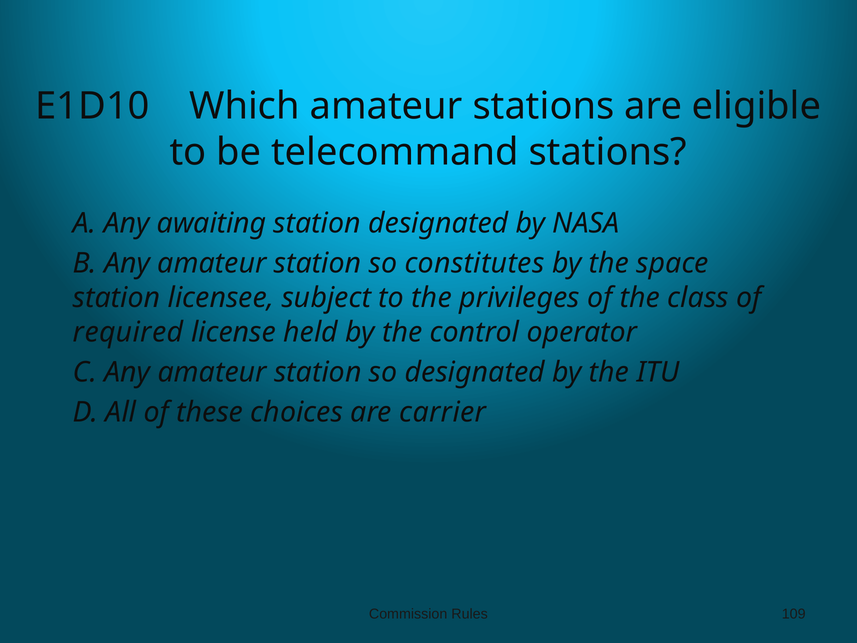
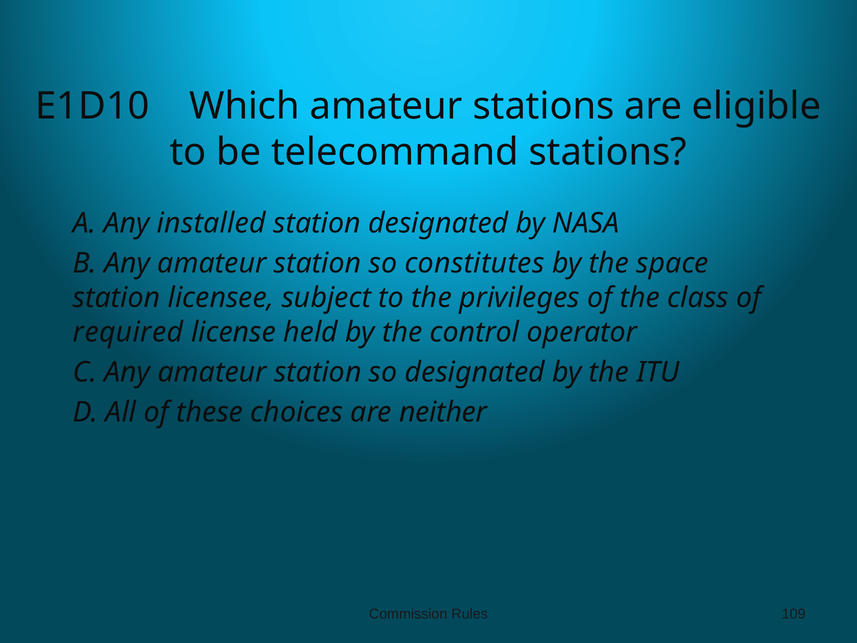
awaiting: awaiting -> installed
carrier: carrier -> neither
